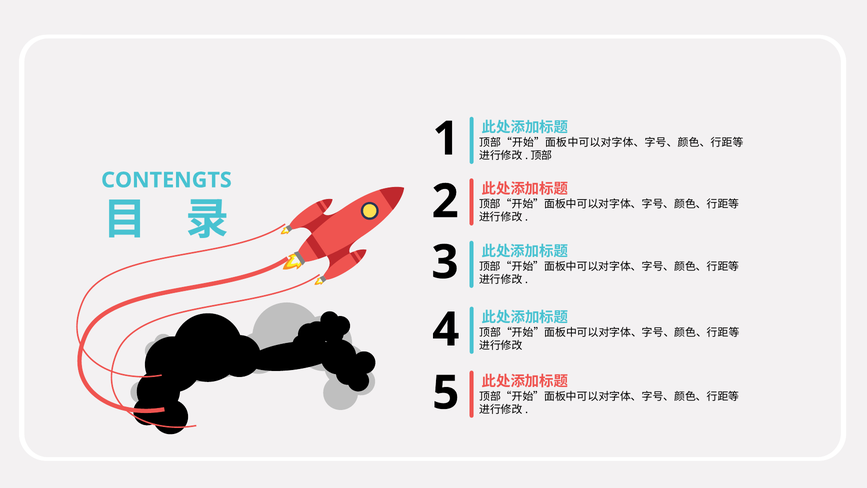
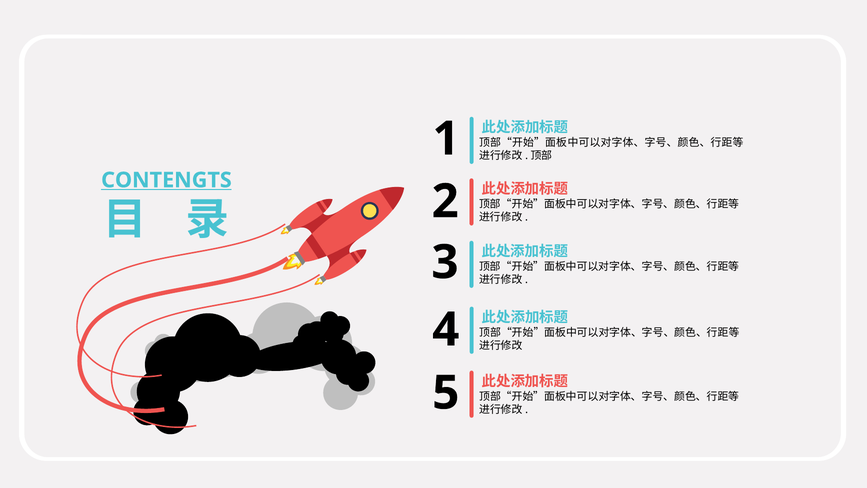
CONTENGTS underline: none -> present
